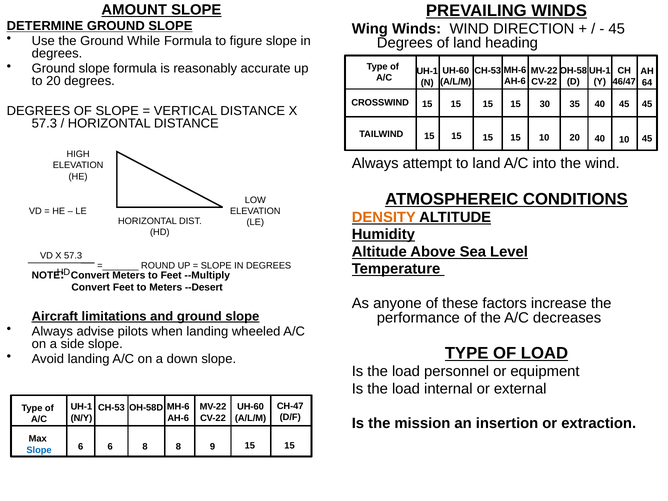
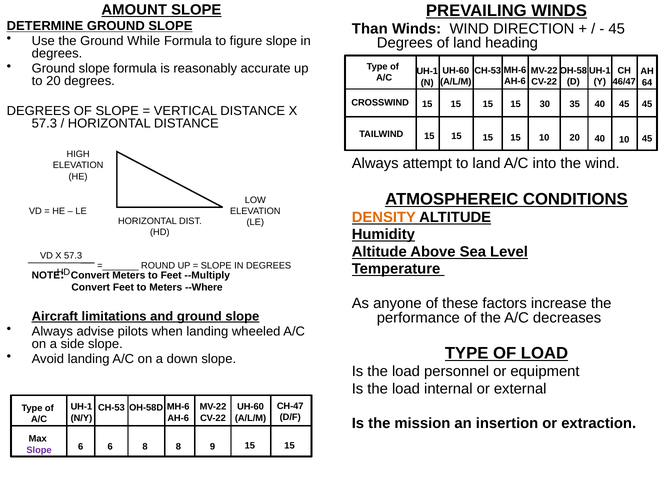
Wing: Wing -> Than
--Desert: --Desert -> --Where
Slope at (39, 450) colour: blue -> purple
